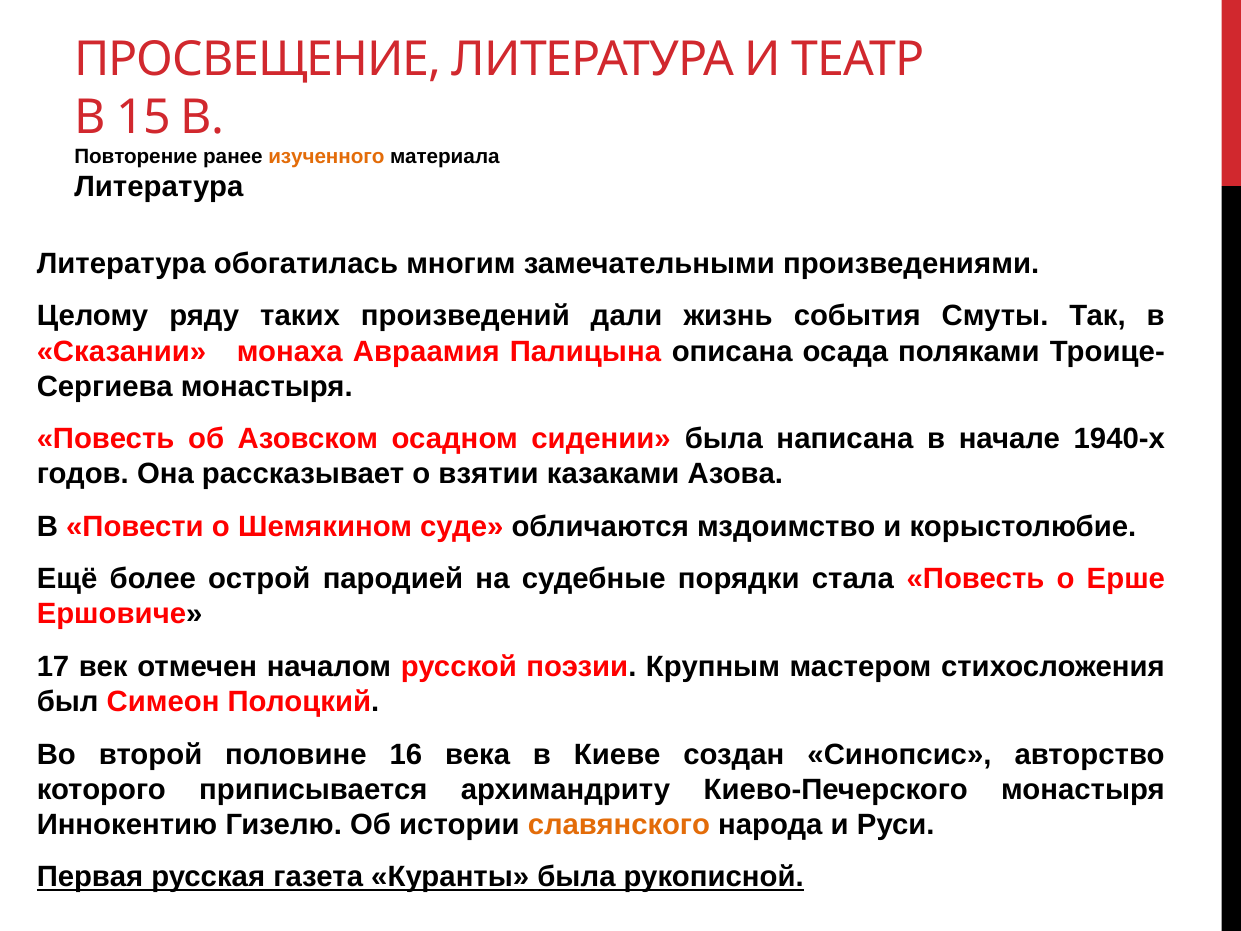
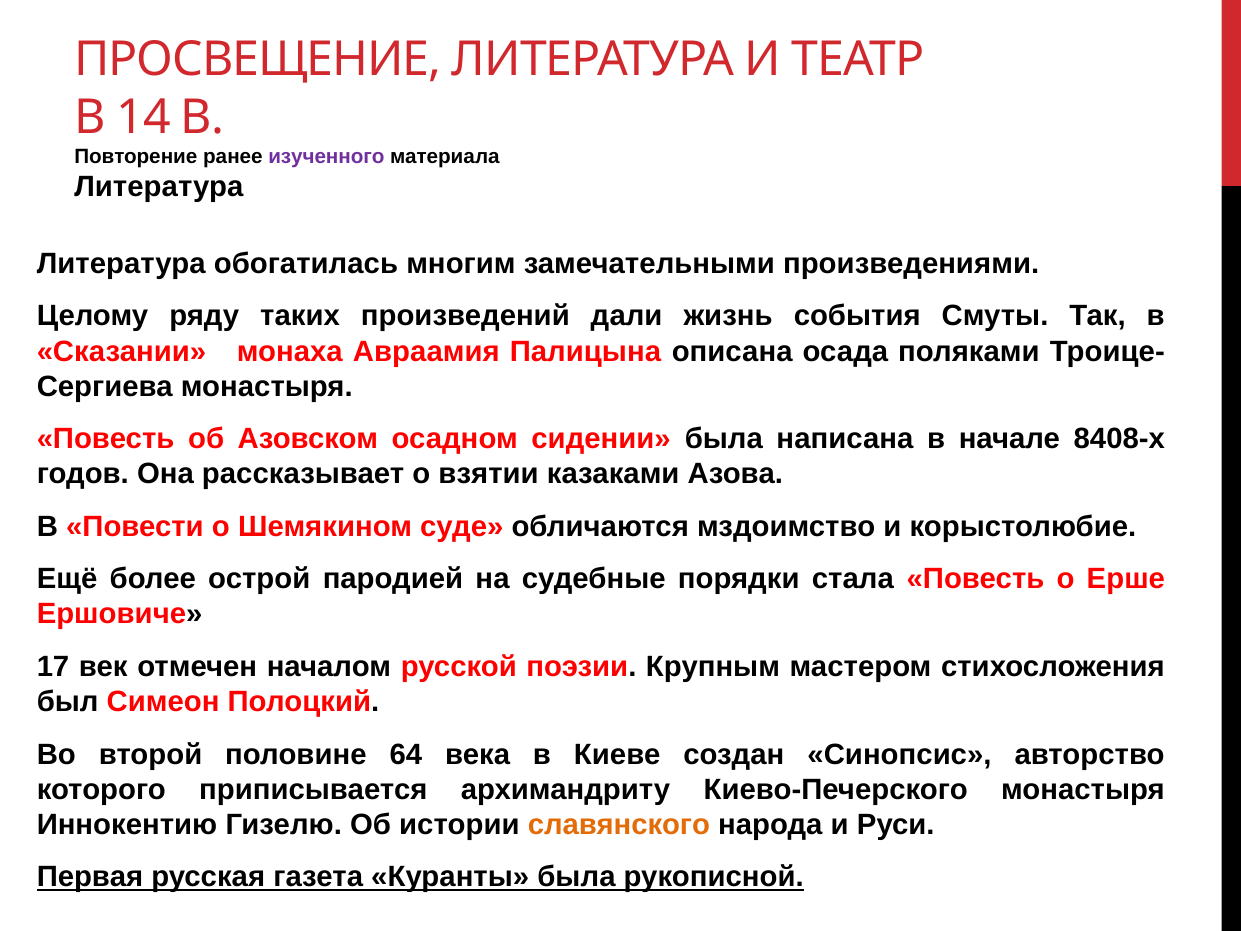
15: 15 -> 14
изученного colour: orange -> purple
1940-х: 1940-х -> 8408-х
16: 16 -> 64
